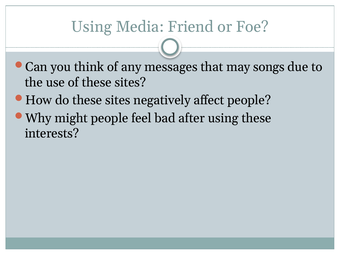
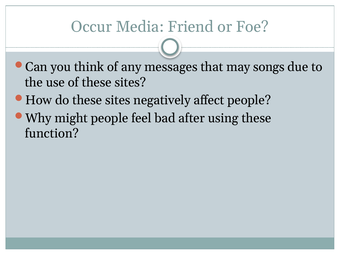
Using at (91, 27): Using -> Occur
interests: interests -> function
